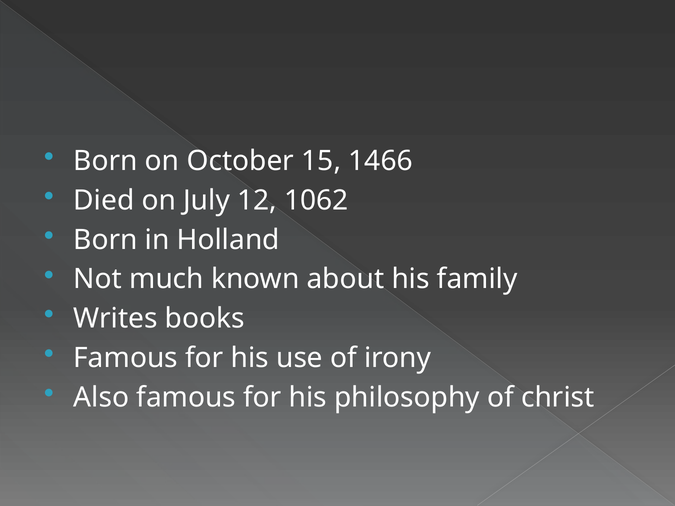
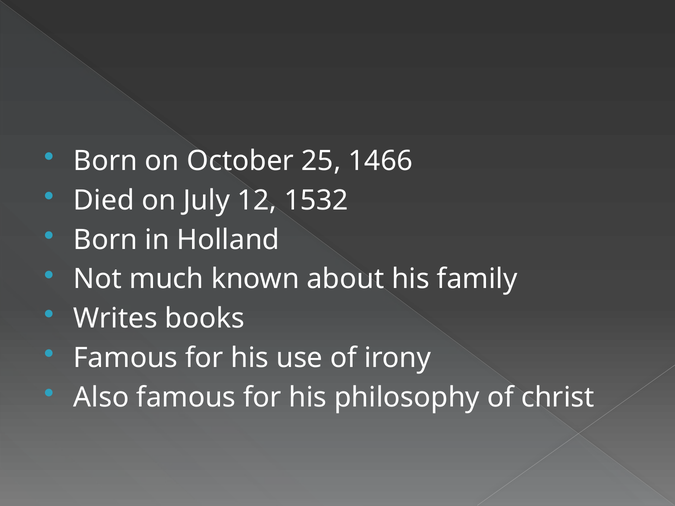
15: 15 -> 25
1062: 1062 -> 1532
